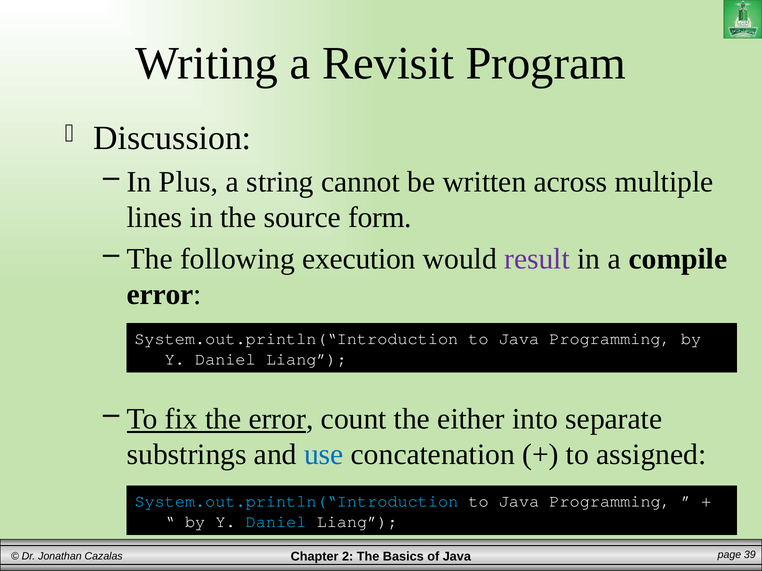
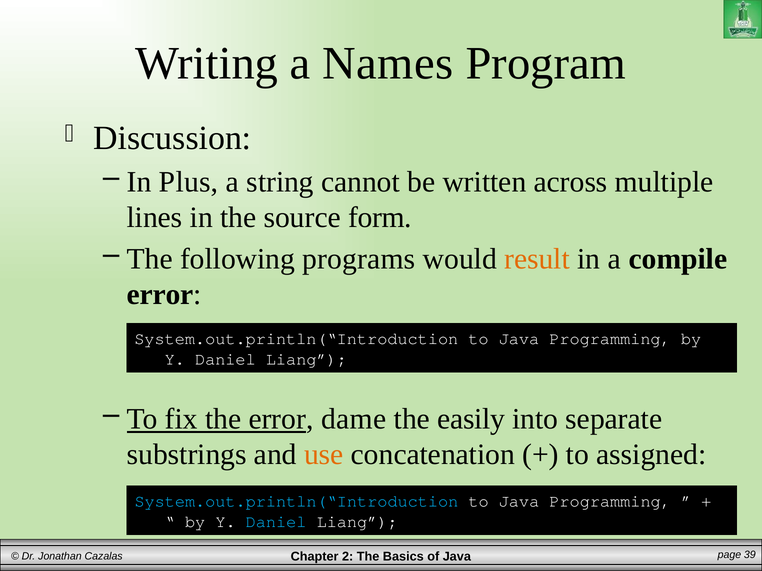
Revisit: Revisit -> Names
execution: execution -> programs
result colour: purple -> orange
count: count -> dame
either: either -> easily
use colour: blue -> orange
